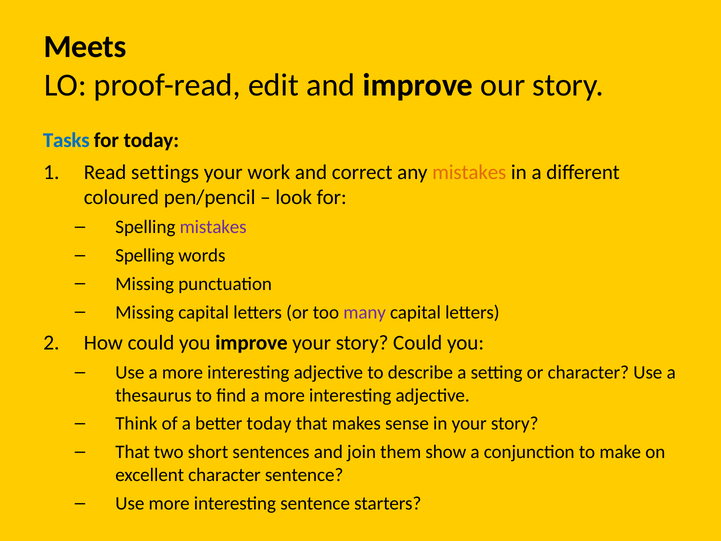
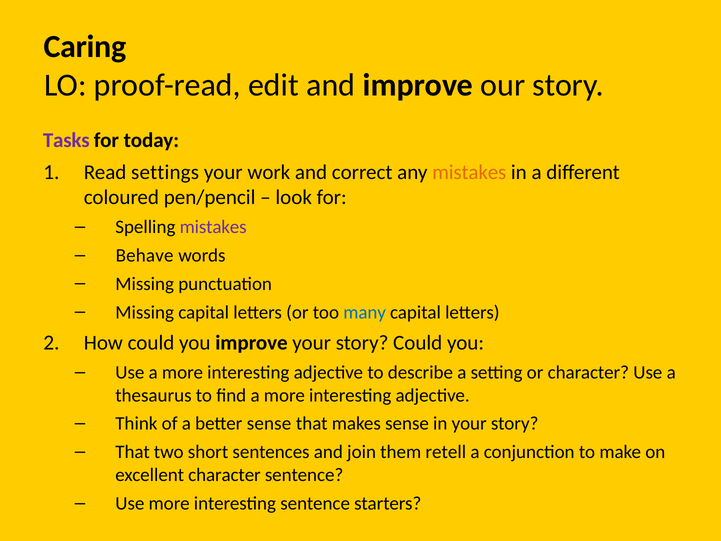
Meets: Meets -> Caring
Tasks colour: blue -> purple
Spelling at (145, 255): Spelling -> Behave
many colour: purple -> blue
better today: today -> sense
show: show -> retell
